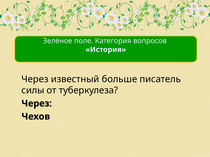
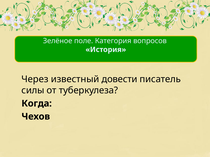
больше: больше -> довести
Через at (37, 104): Через -> Когда
